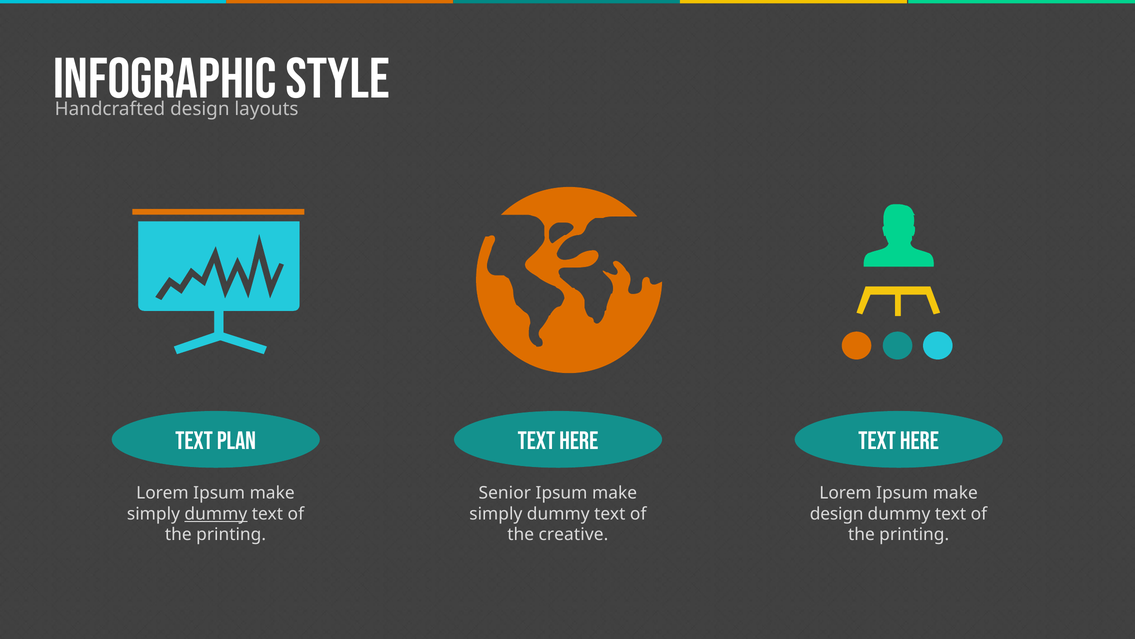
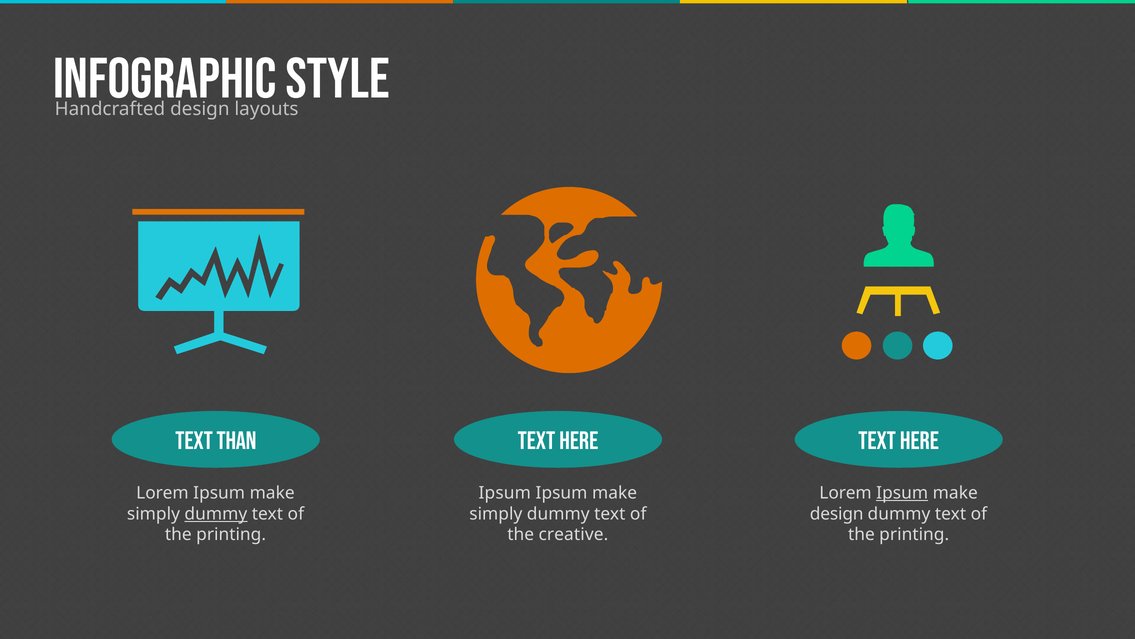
PLAN: PLAN -> THAN
Senior at (505, 493): Senior -> Ipsum
Ipsum at (902, 493) underline: none -> present
